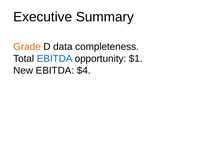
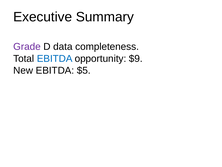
Grade colour: orange -> purple
$1: $1 -> $9
$4: $4 -> $5
